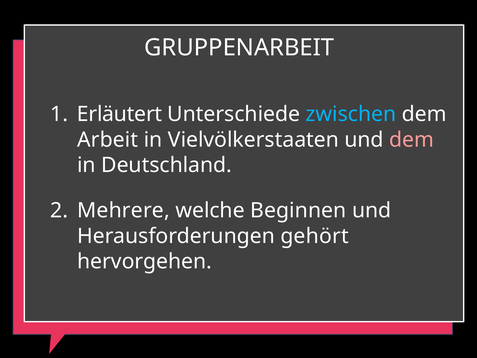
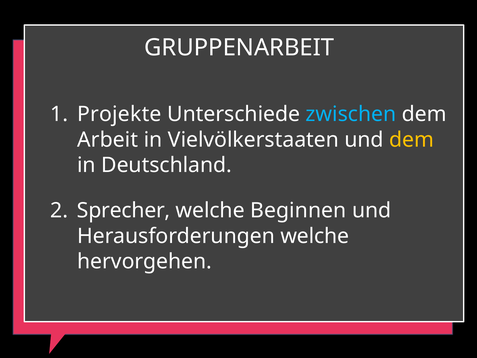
Erläutert: Erläutert -> Projekte
dem at (412, 140) colour: pink -> yellow
Mehrere: Mehrere -> Sprecher
Herausforderungen gehört: gehört -> welche
